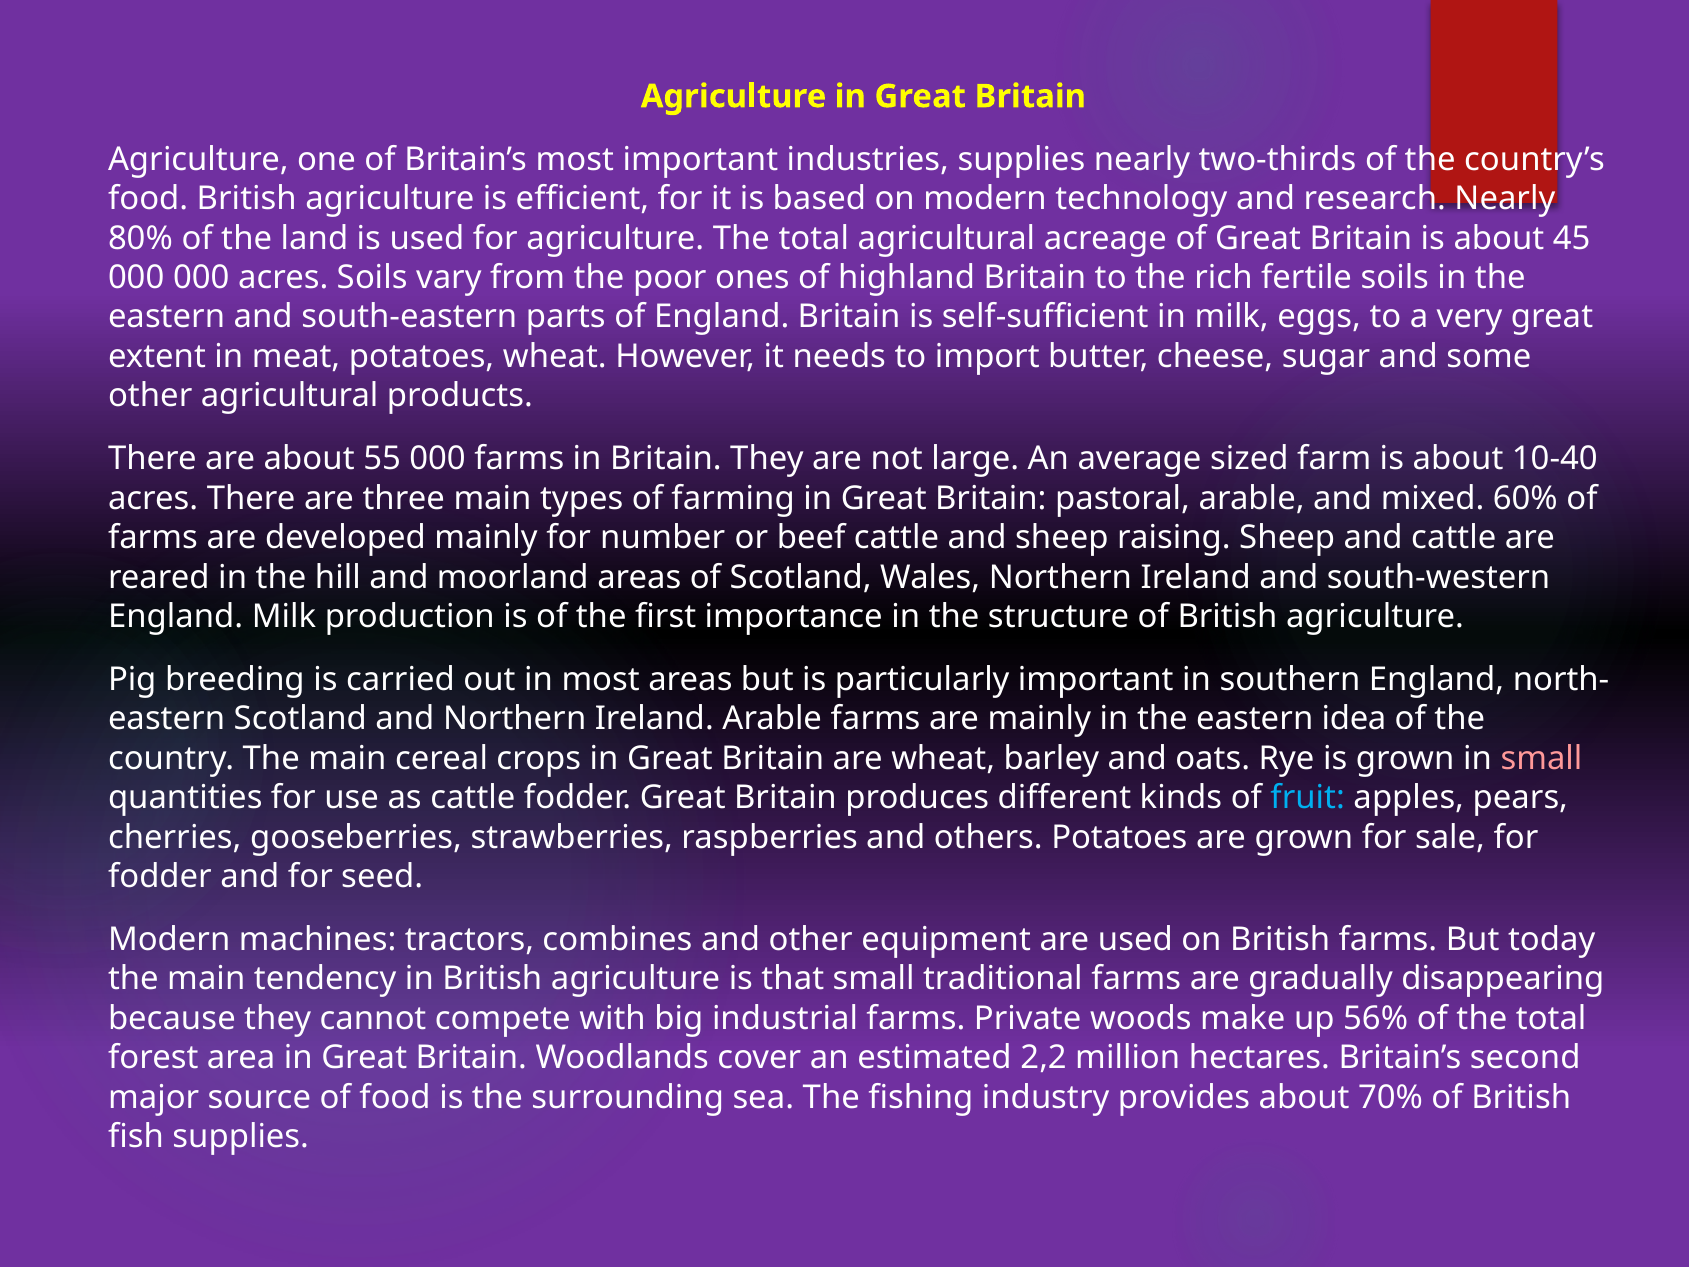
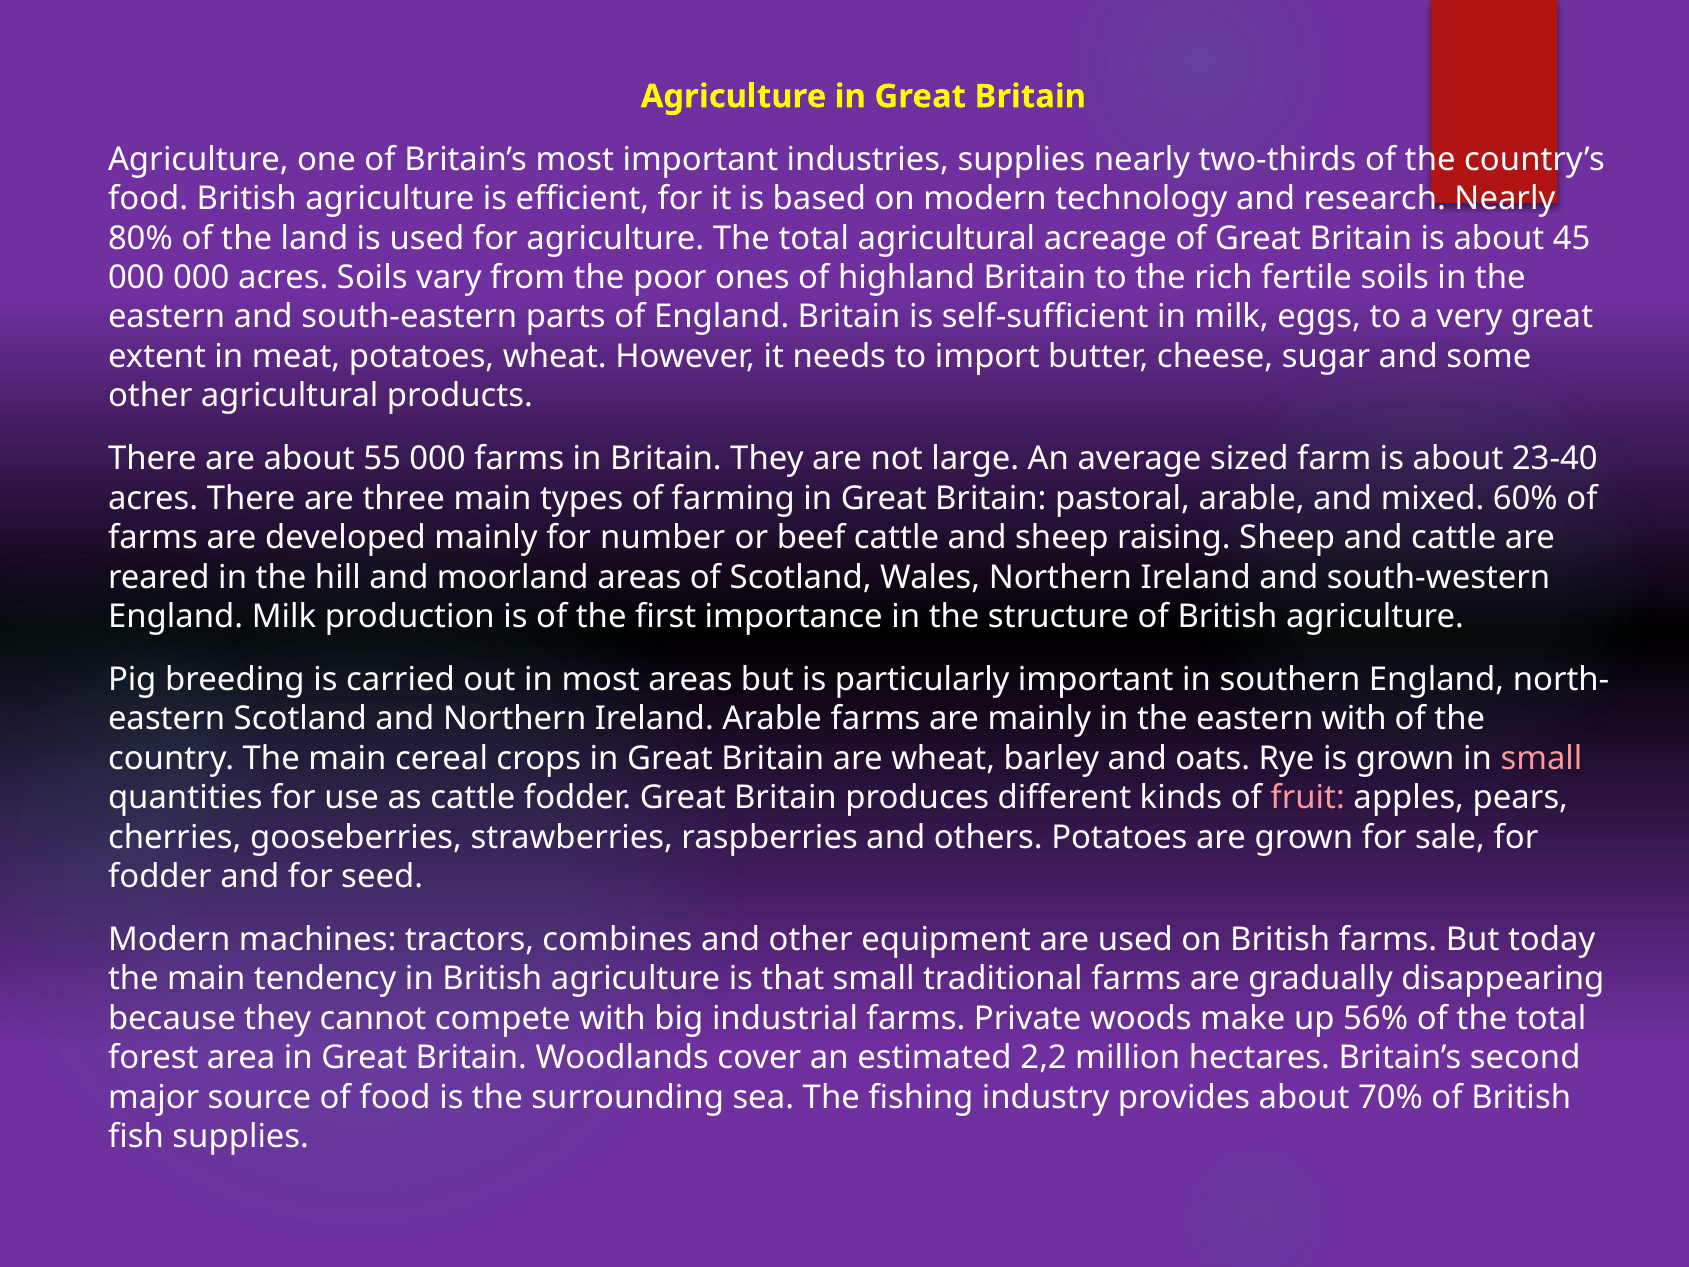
10-40: 10-40 -> 23-40
eastern idea: idea -> with
fruit colour: light blue -> pink
